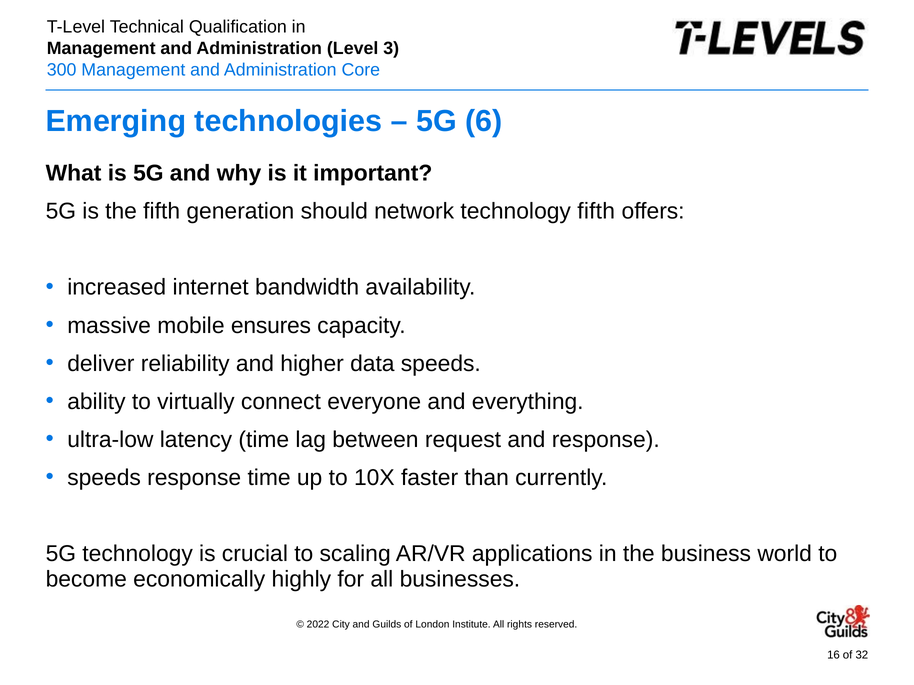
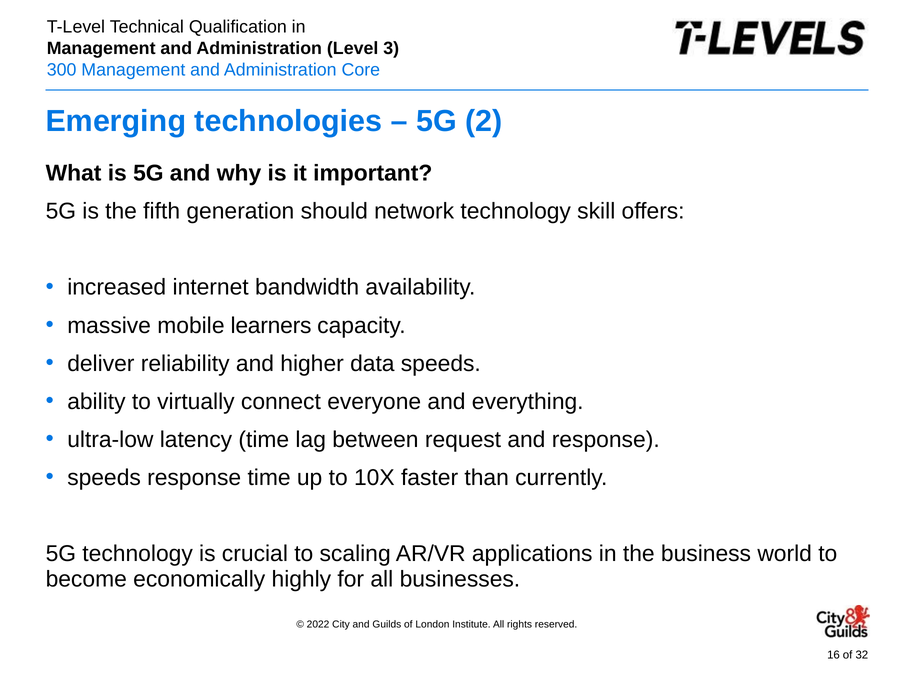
6: 6 -> 2
technology fifth: fifth -> skill
ensures: ensures -> learners
